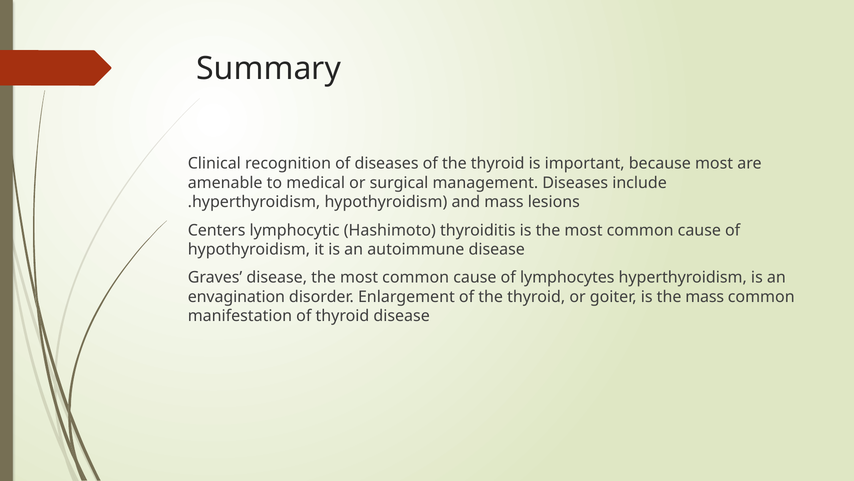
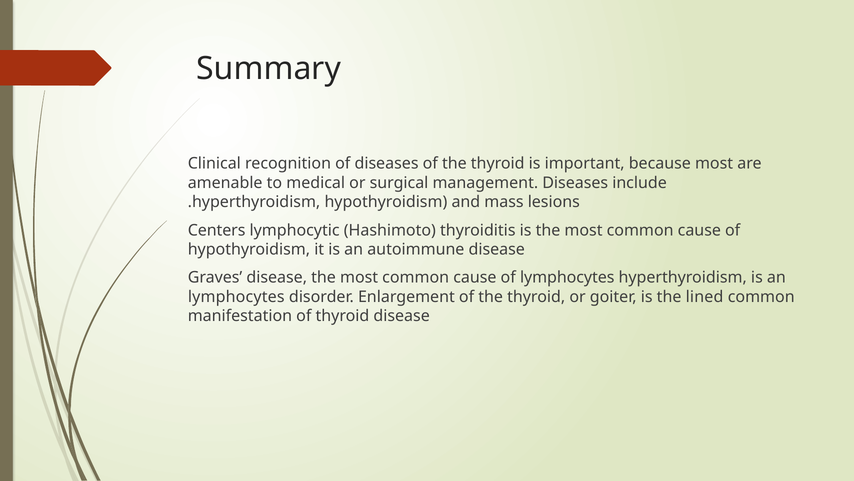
envagination at (236, 296): envagination -> lymphocytes
the mass: mass -> lined
